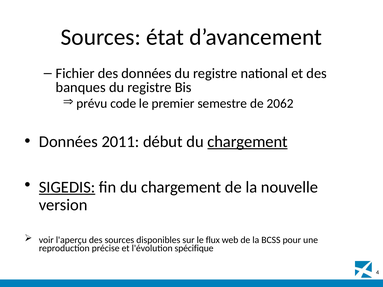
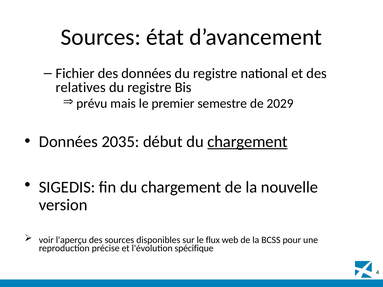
banques: banques -> relatives
code: code -> mais
2062: 2062 -> 2029
2011: 2011 -> 2035
SIGEDIS underline: present -> none
